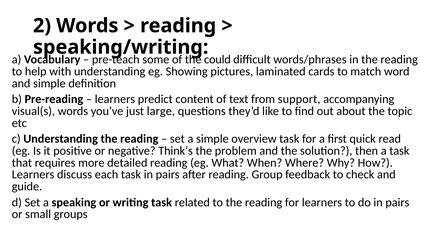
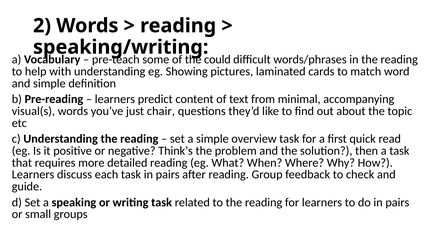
support: support -> minimal
large: large -> chair
